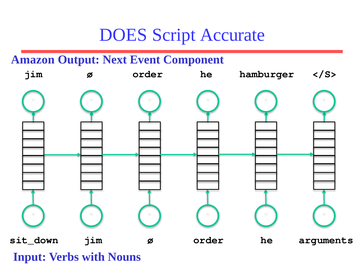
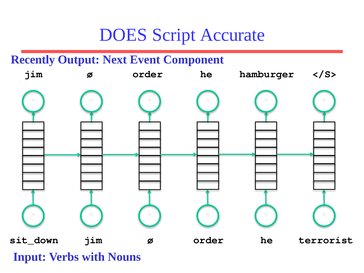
Amazon: Amazon -> Recently
arguments: arguments -> terrorist
